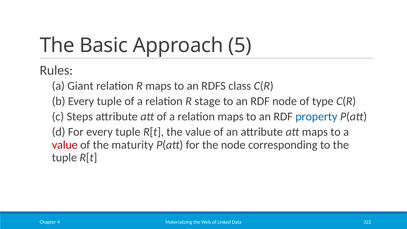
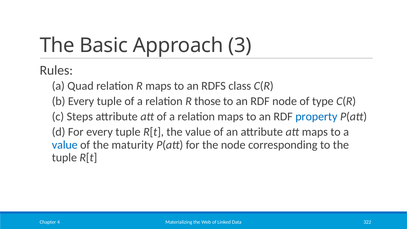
5: 5 -> 3
Giant: Giant -> Quad
stage: stage -> those
value at (65, 145) colour: red -> blue
